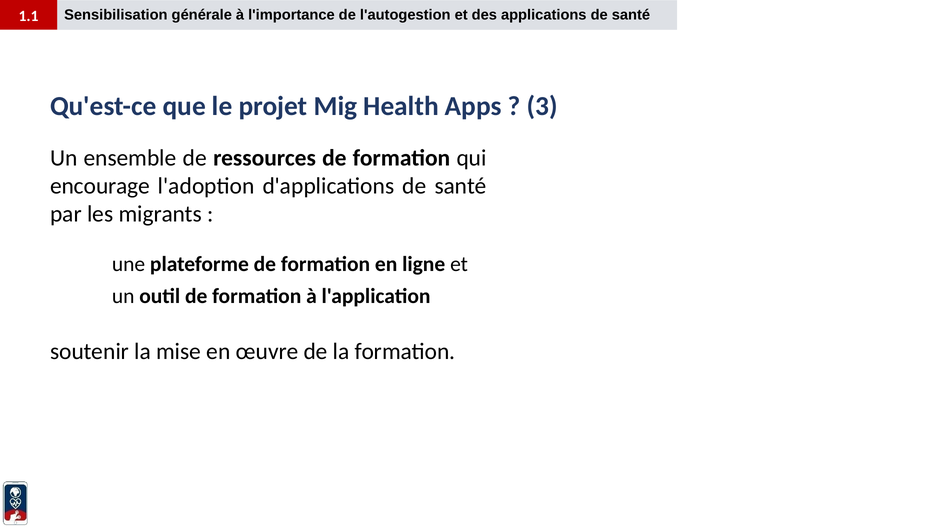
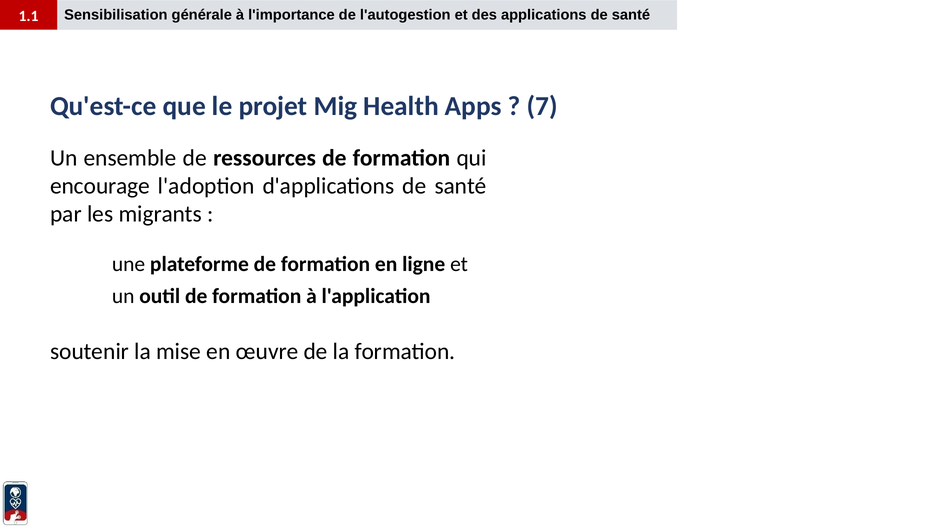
3: 3 -> 7
